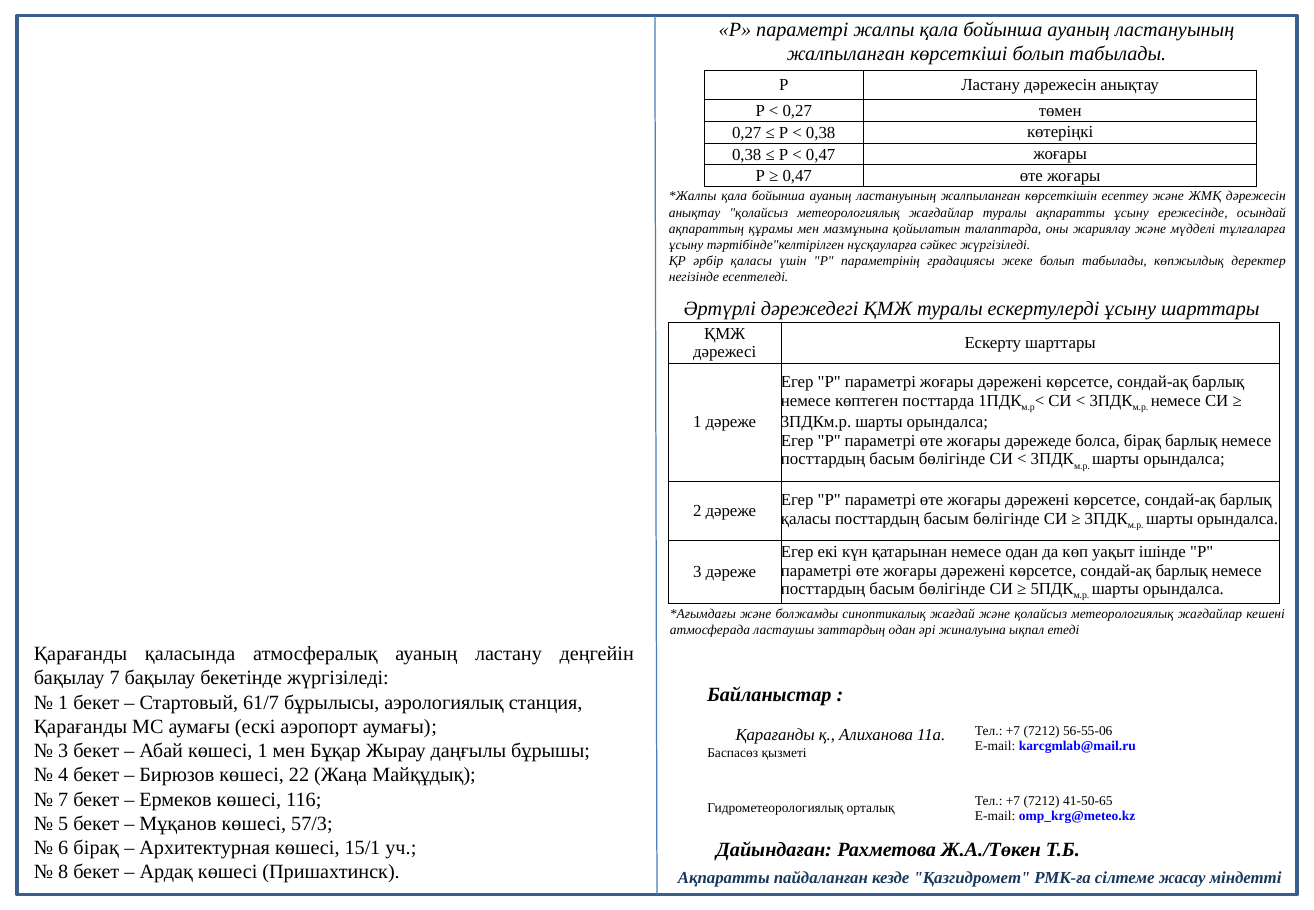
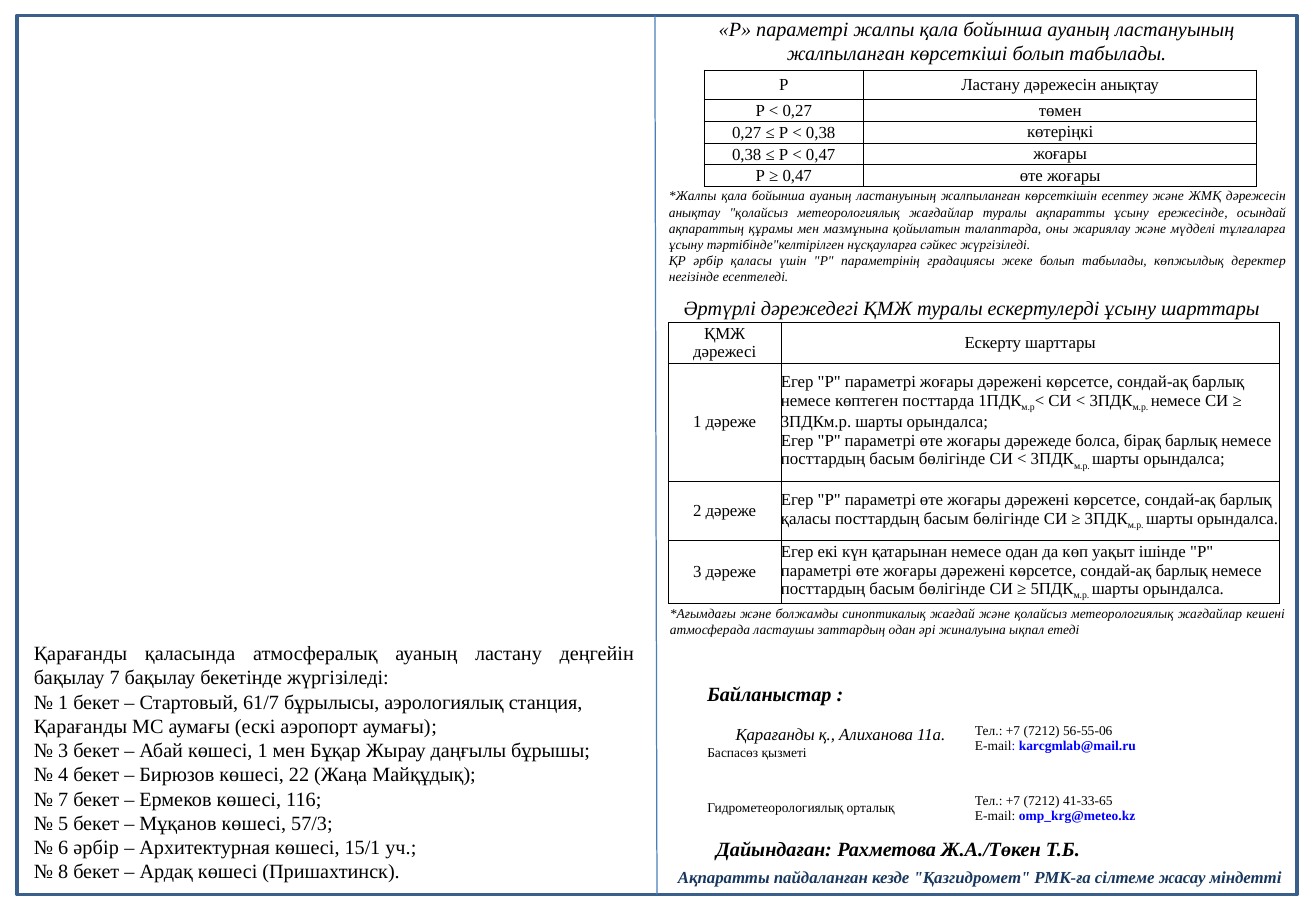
41-50-65: 41-50-65 -> 41-33-65
6 бірақ: бірақ -> әрбір
